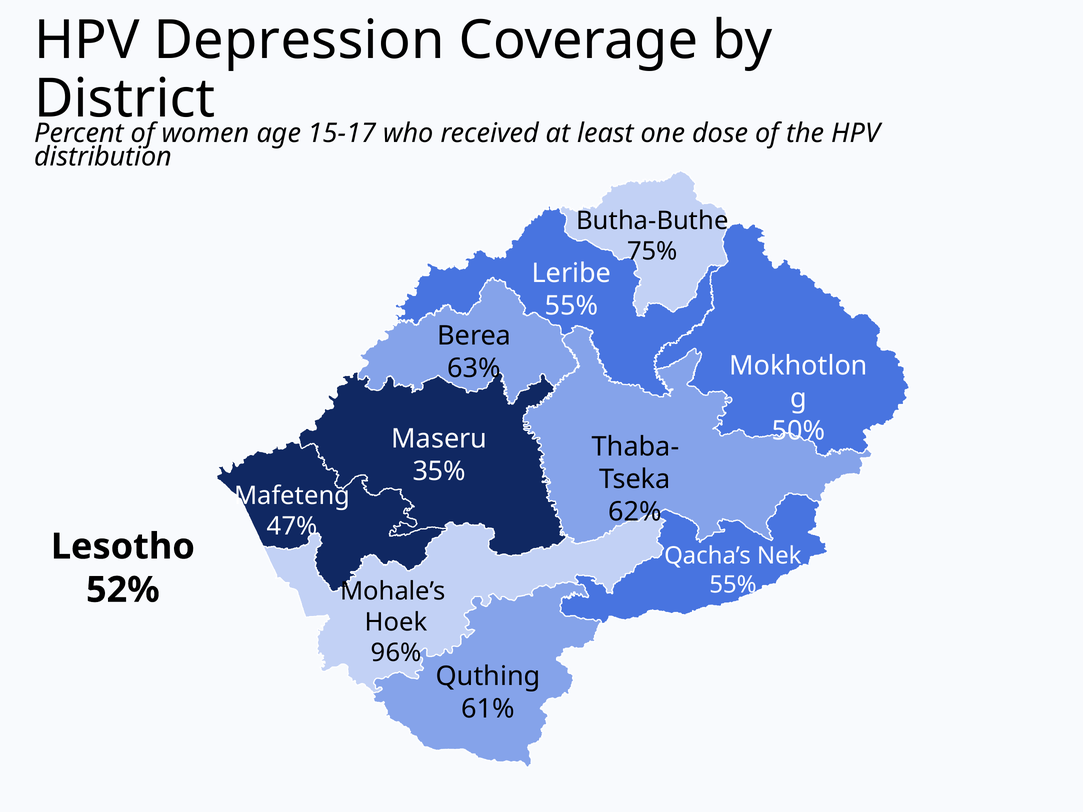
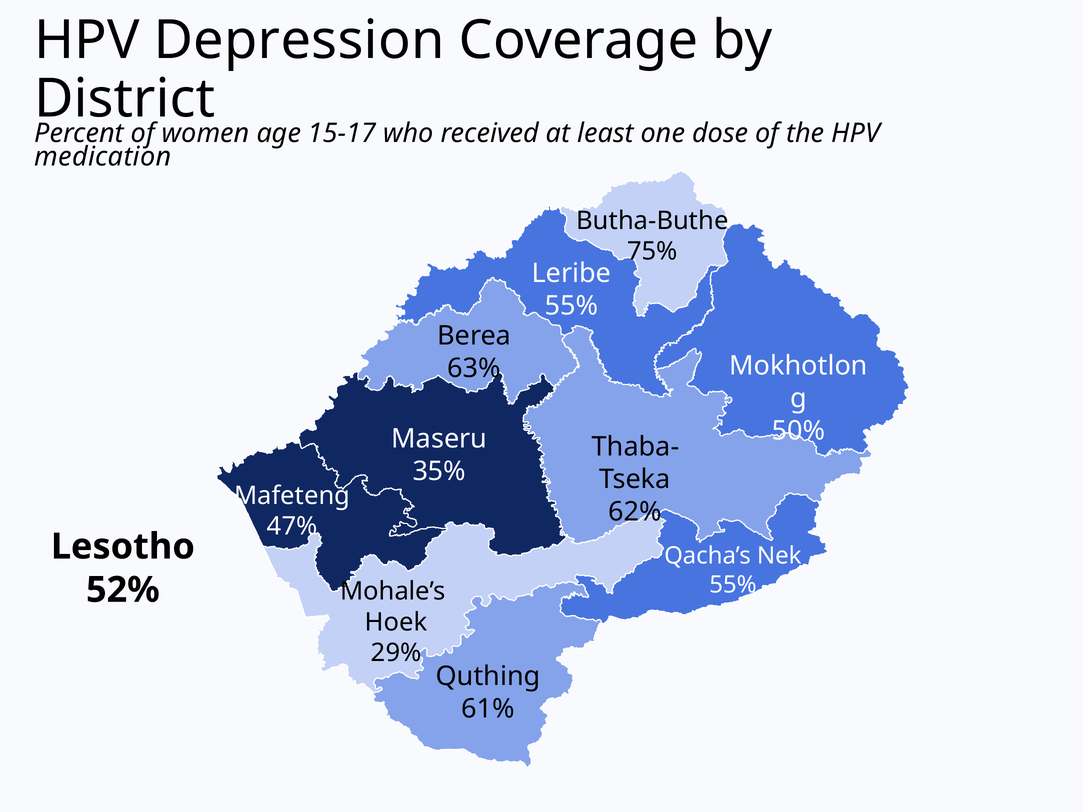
distribution: distribution -> medication
96%: 96% -> 29%
